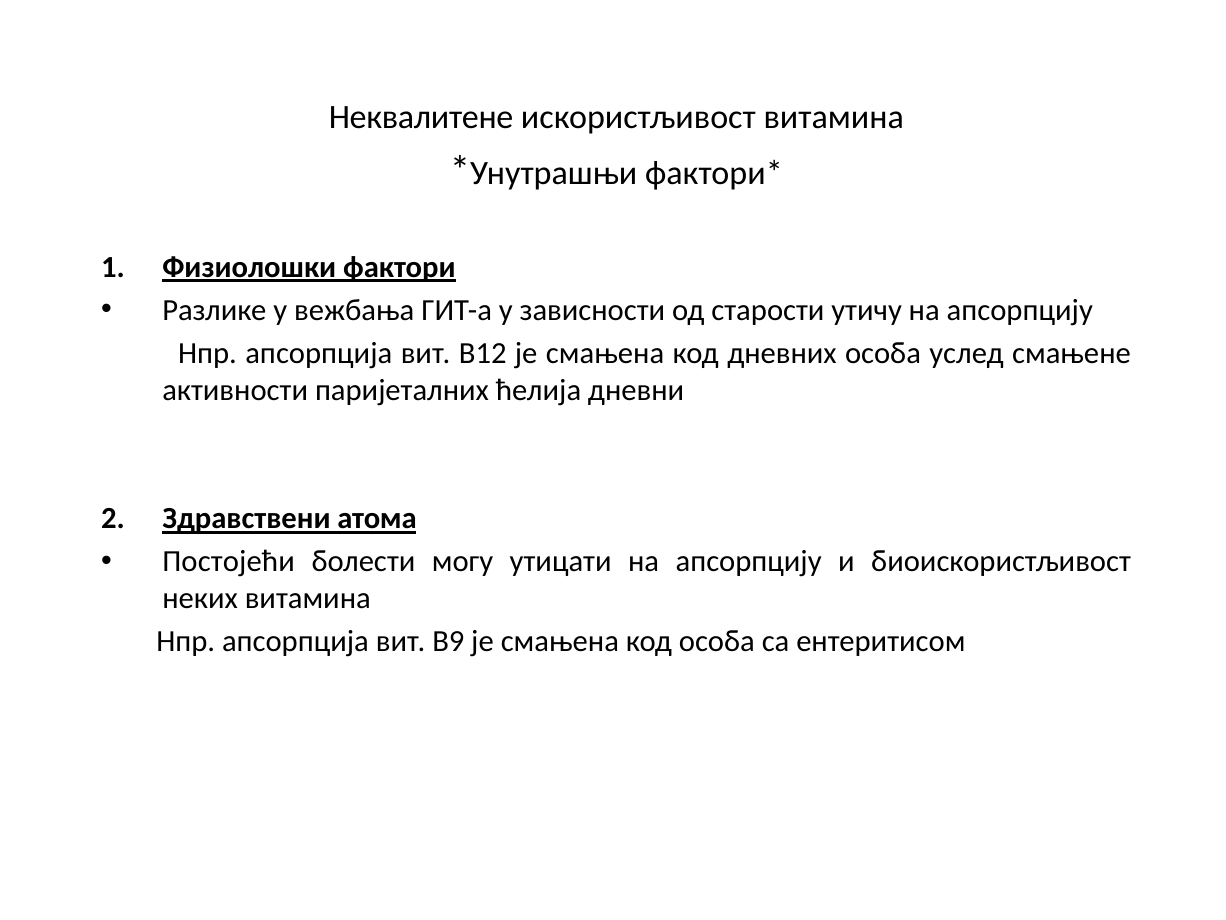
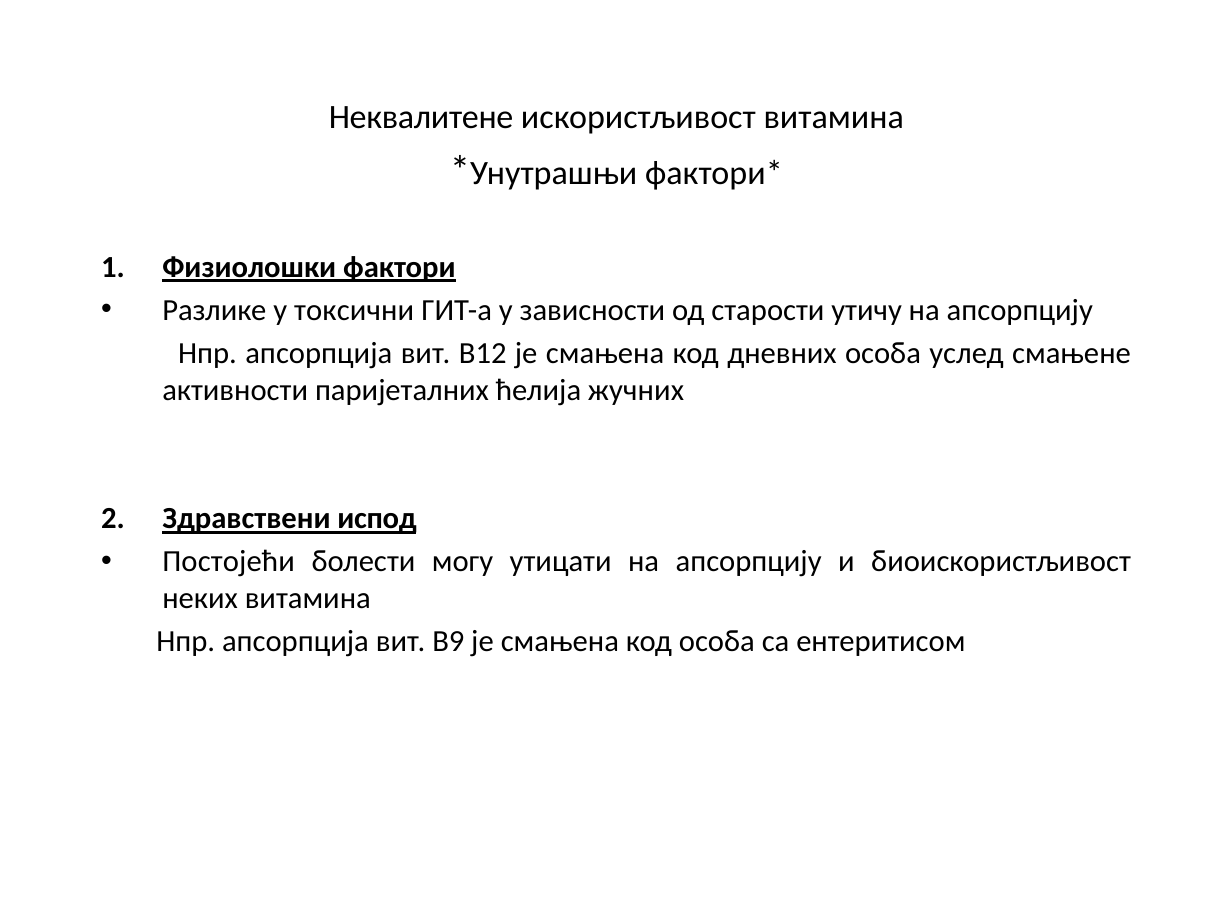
вежбања: вежбања -> токсични
дневни: дневни -> жучних
атома: атома -> испод
